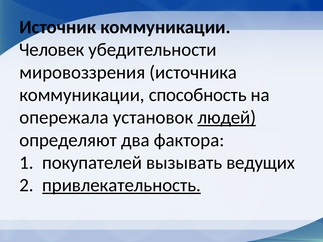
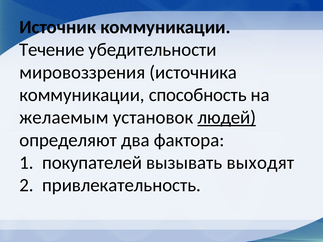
Человек: Человек -> Течение
опережала: опережала -> желаемым
ведущих: ведущих -> выходят
привлекательность underline: present -> none
